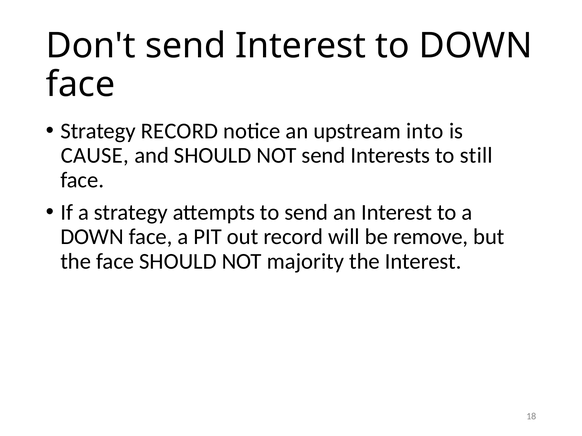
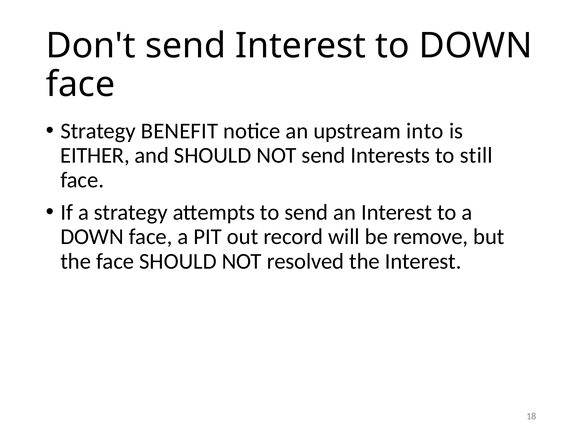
Strategy RECORD: RECORD -> BENEFIT
CAUSE: CAUSE -> EITHER
majority: majority -> resolved
